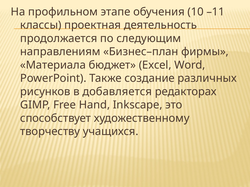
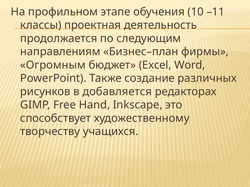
Материала: Материала -> Огромным
